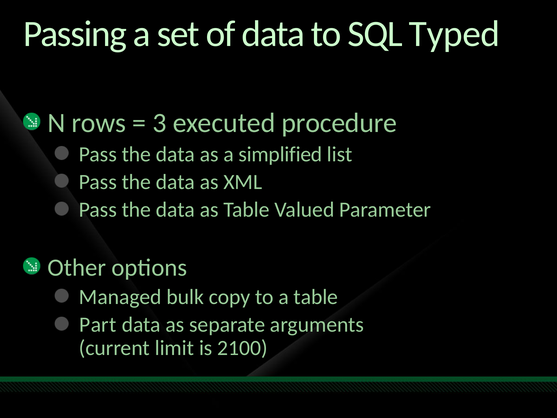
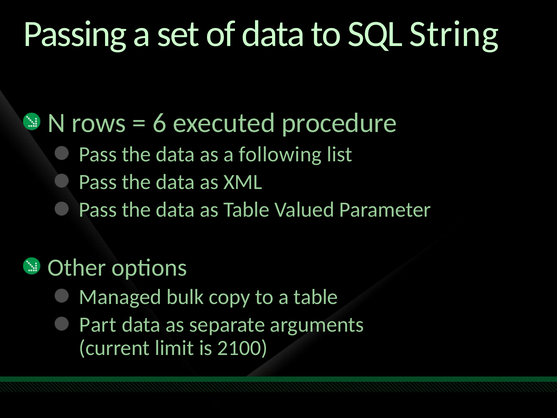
Typed: Typed -> String
3: 3 -> 6
simplified: simplified -> following
